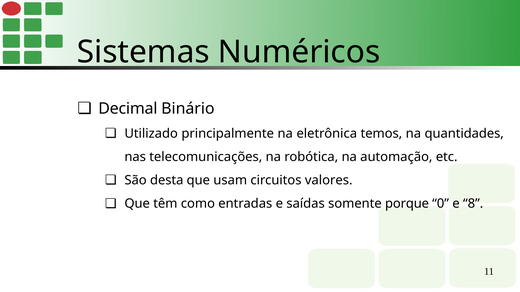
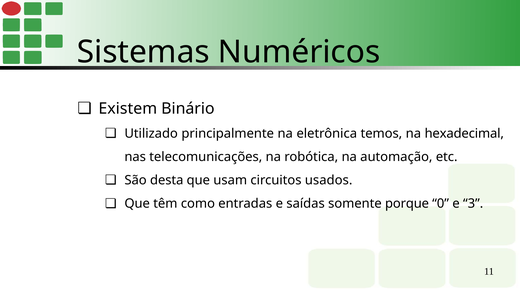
Decimal: Decimal -> Existem
quantidades: quantidades -> hexadecimal
valores: valores -> usados
8: 8 -> 3
